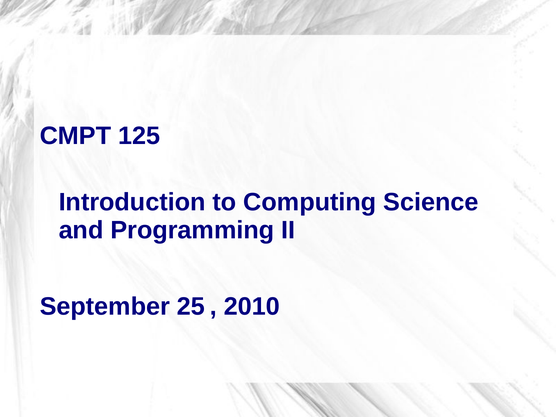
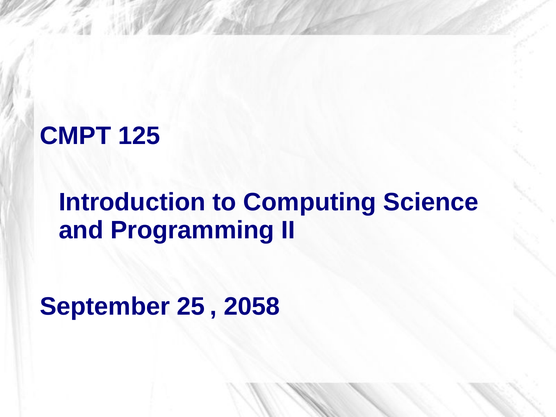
2010: 2010 -> 2058
